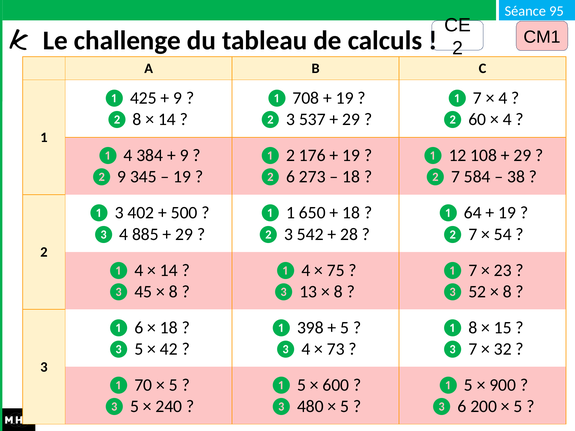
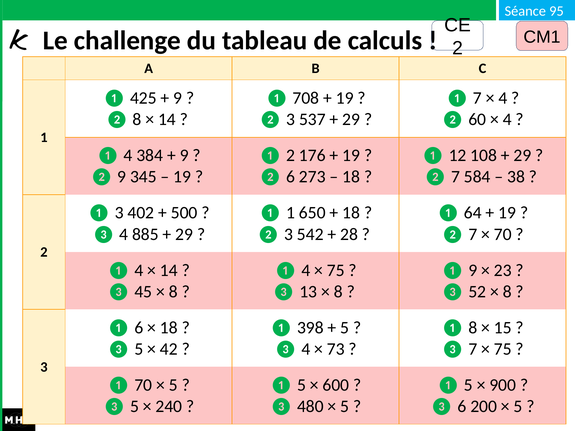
54 at (503, 234): 54 -> 70
7 at (473, 270): 7 -> 9
32 at (503, 349): 32 -> 75
